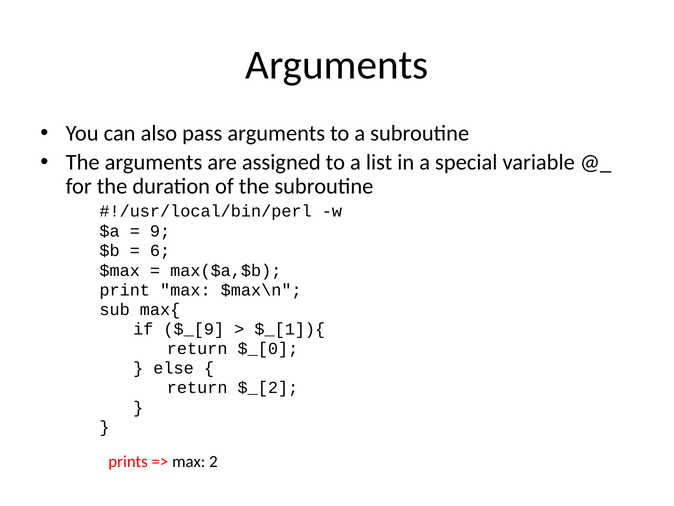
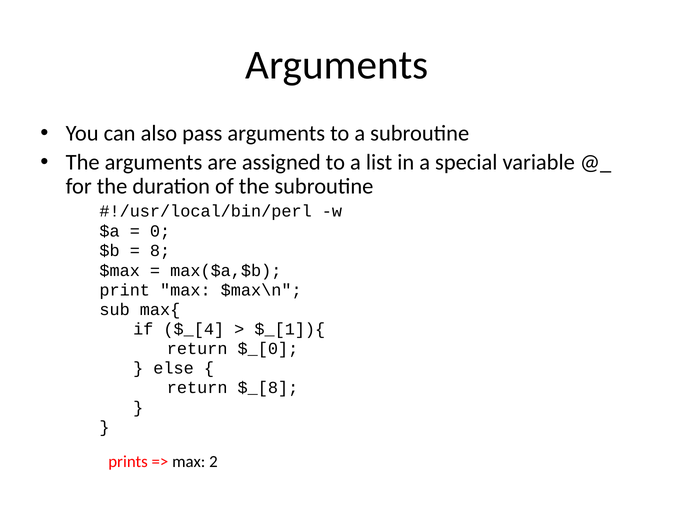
9: 9 -> 0
6: 6 -> 8
$_[9: $_[9 -> $_[4
$_[2: $_[2 -> $_[8
